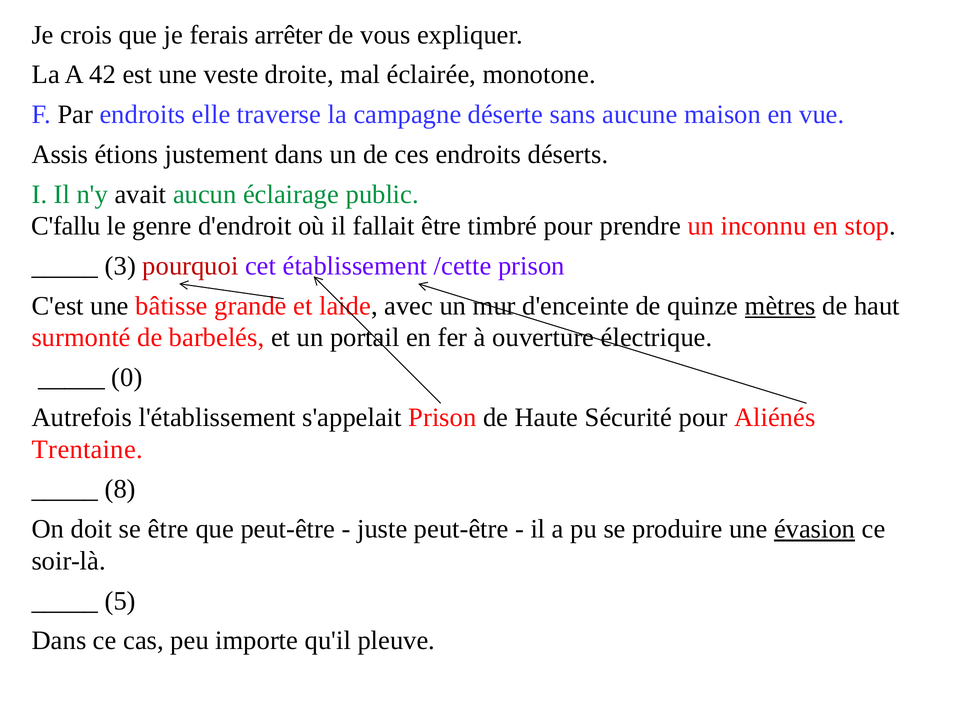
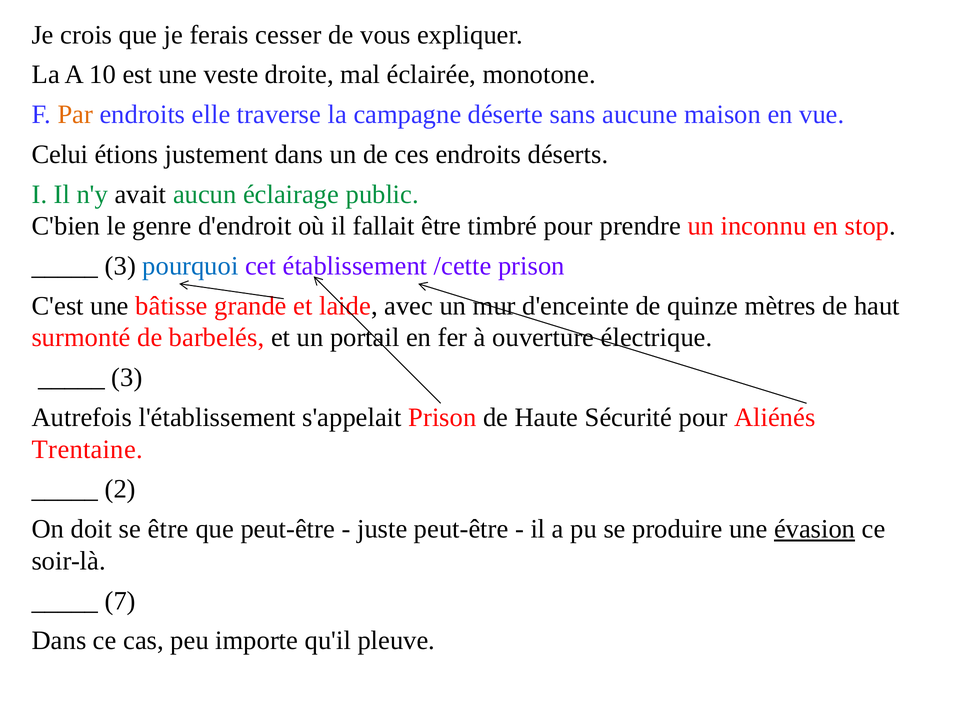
arrêter: arrêter -> cesser
42: 42 -> 10
Par colour: black -> orange
Assis: Assis -> Celui
C'fallu: C'fallu -> C'bien
pourquoi colour: red -> blue
mètres underline: present -> none
0 at (127, 378): 0 -> 3
8: 8 -> 2
5: 5 -> 7
